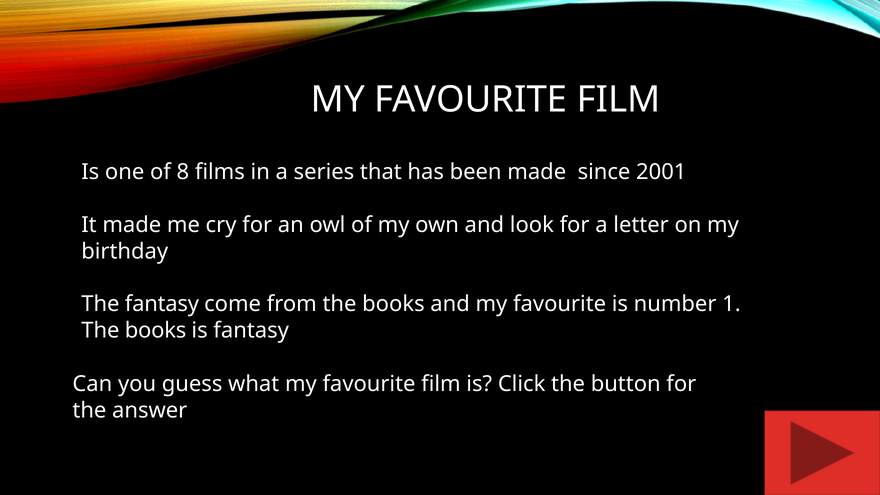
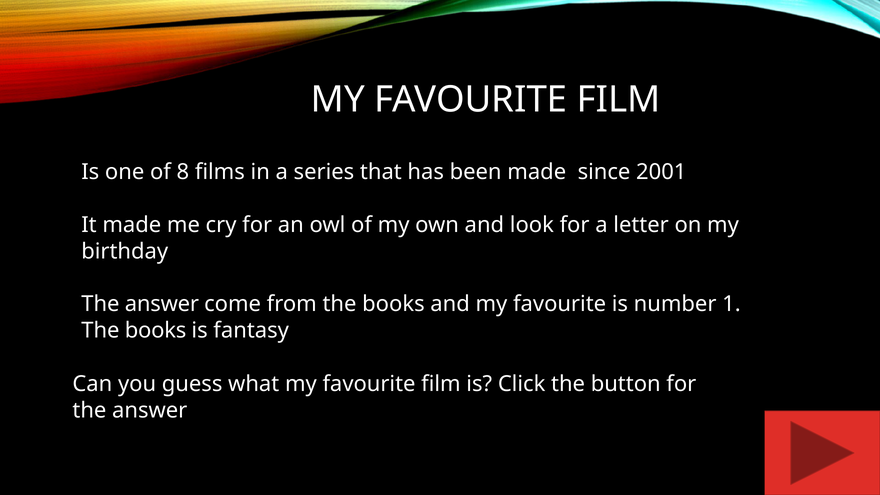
fantasy at (162, 304): fantasy -> answer
